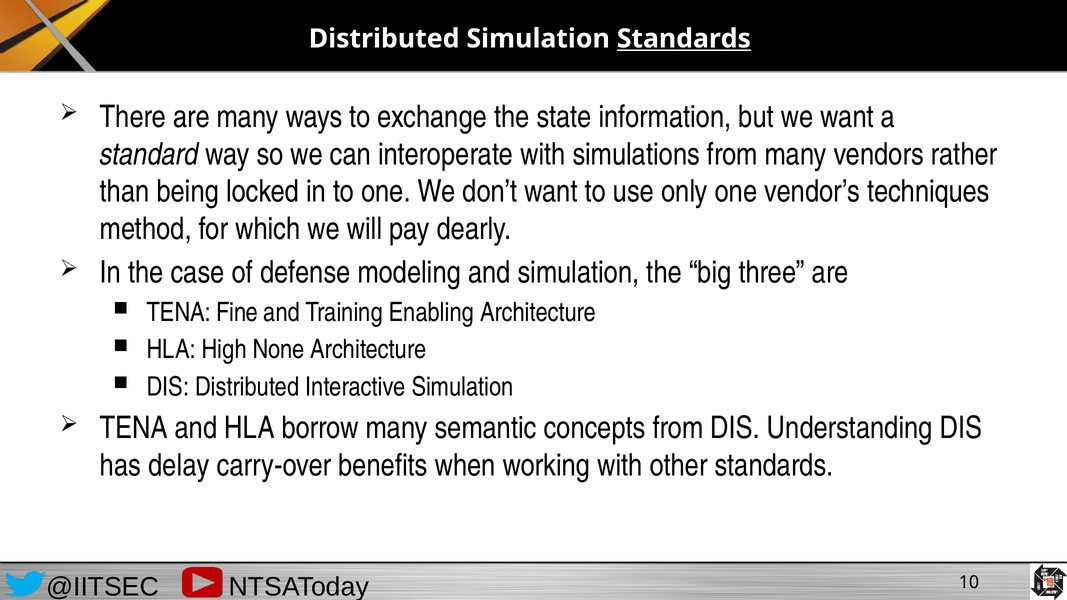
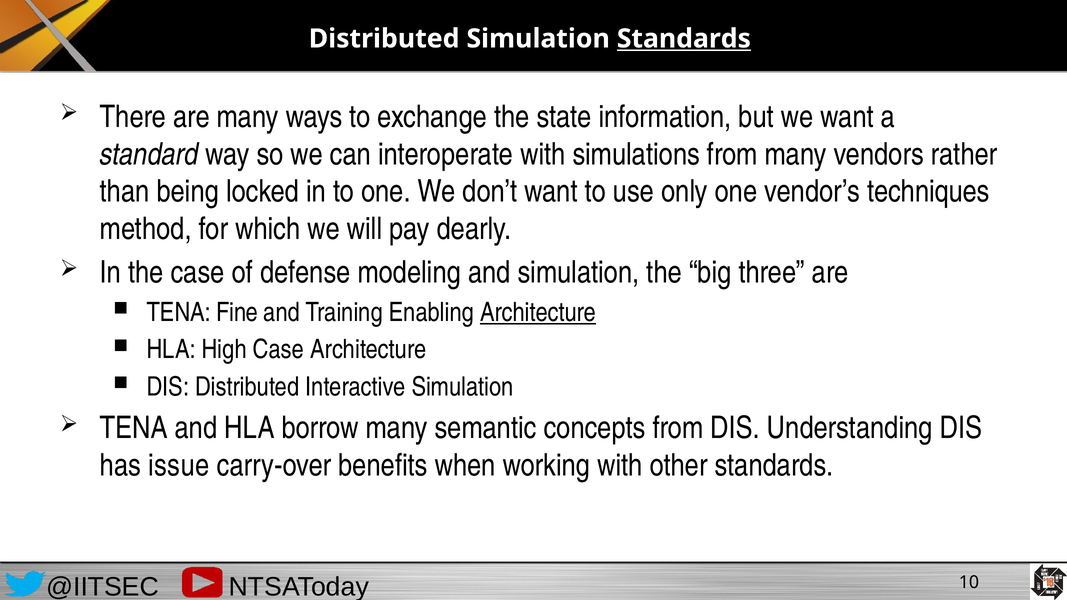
Architecture at (538, 312) underline: none -> present
High None: None -> Case
delay: delay -> issue
